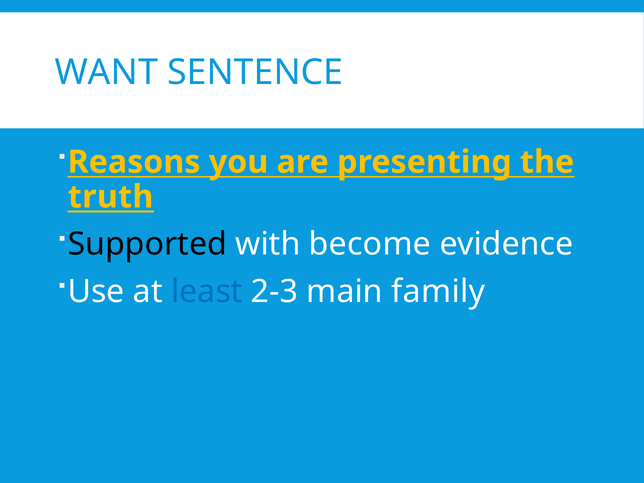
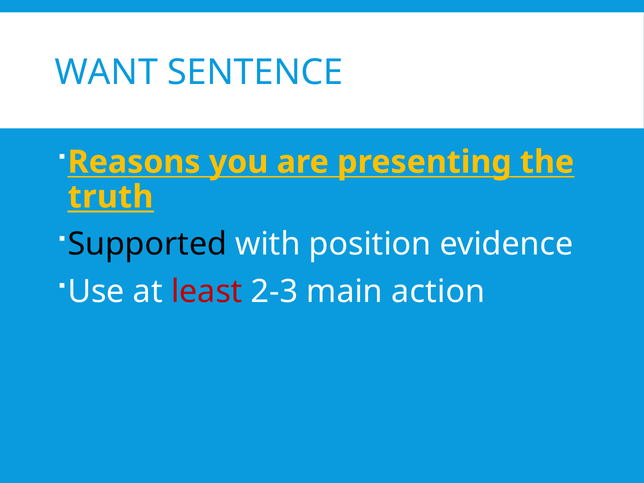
become: become -> position
least colour: blue -> red
family: family -> action
